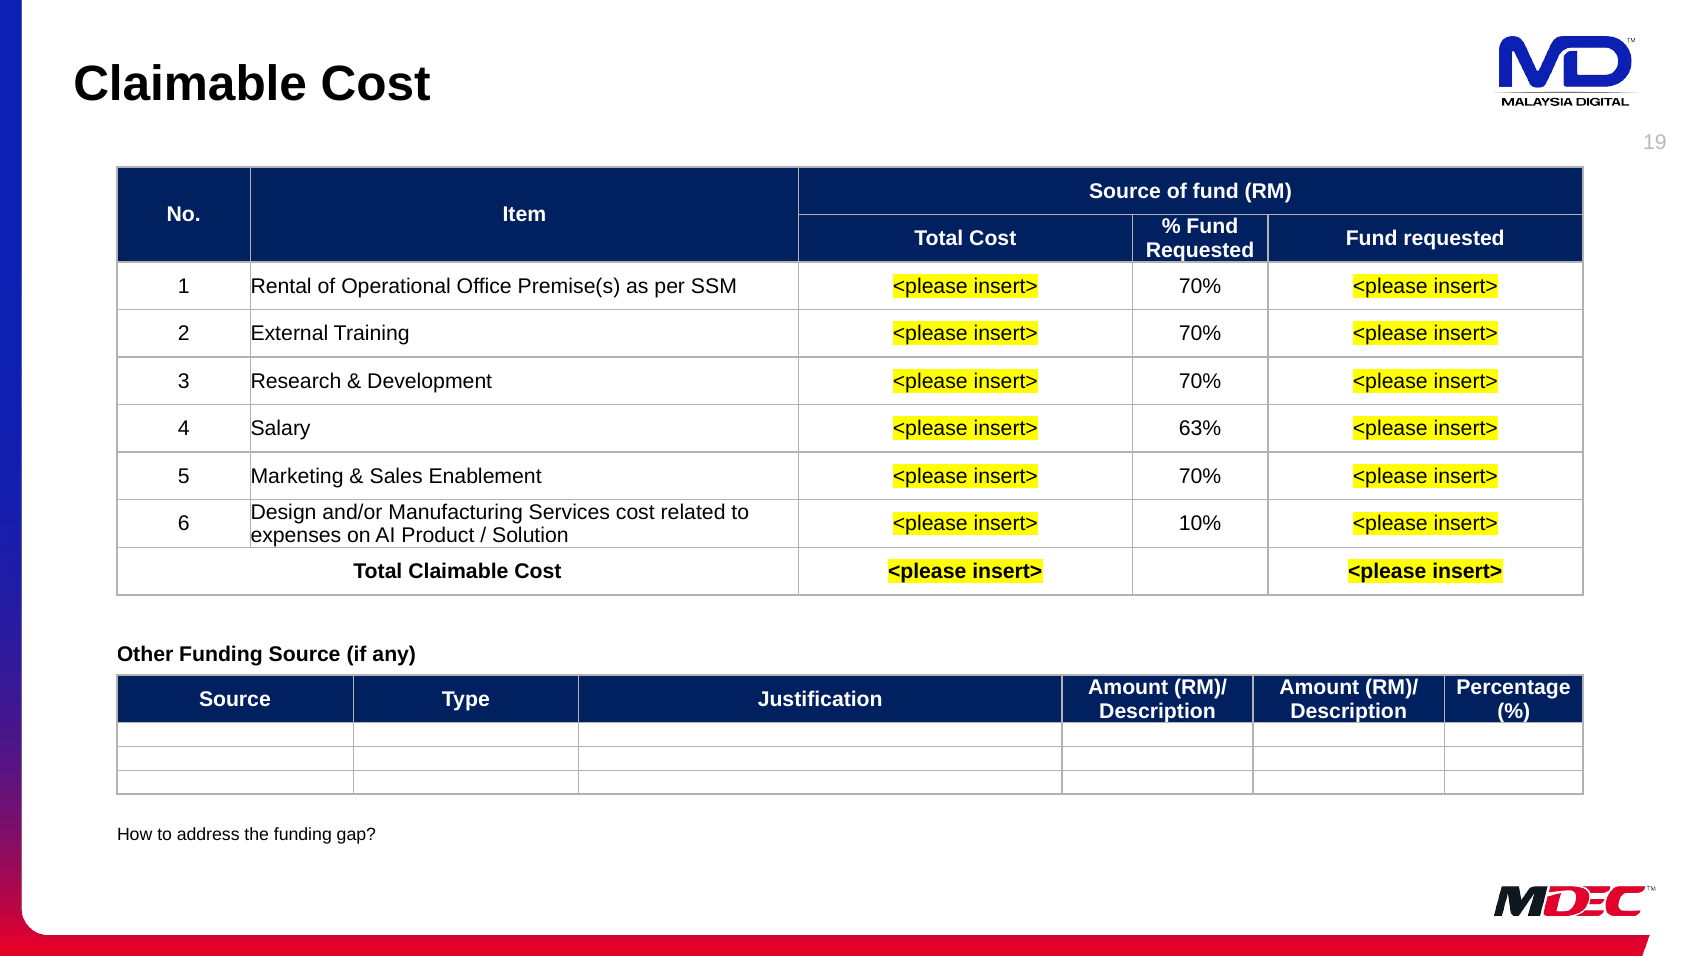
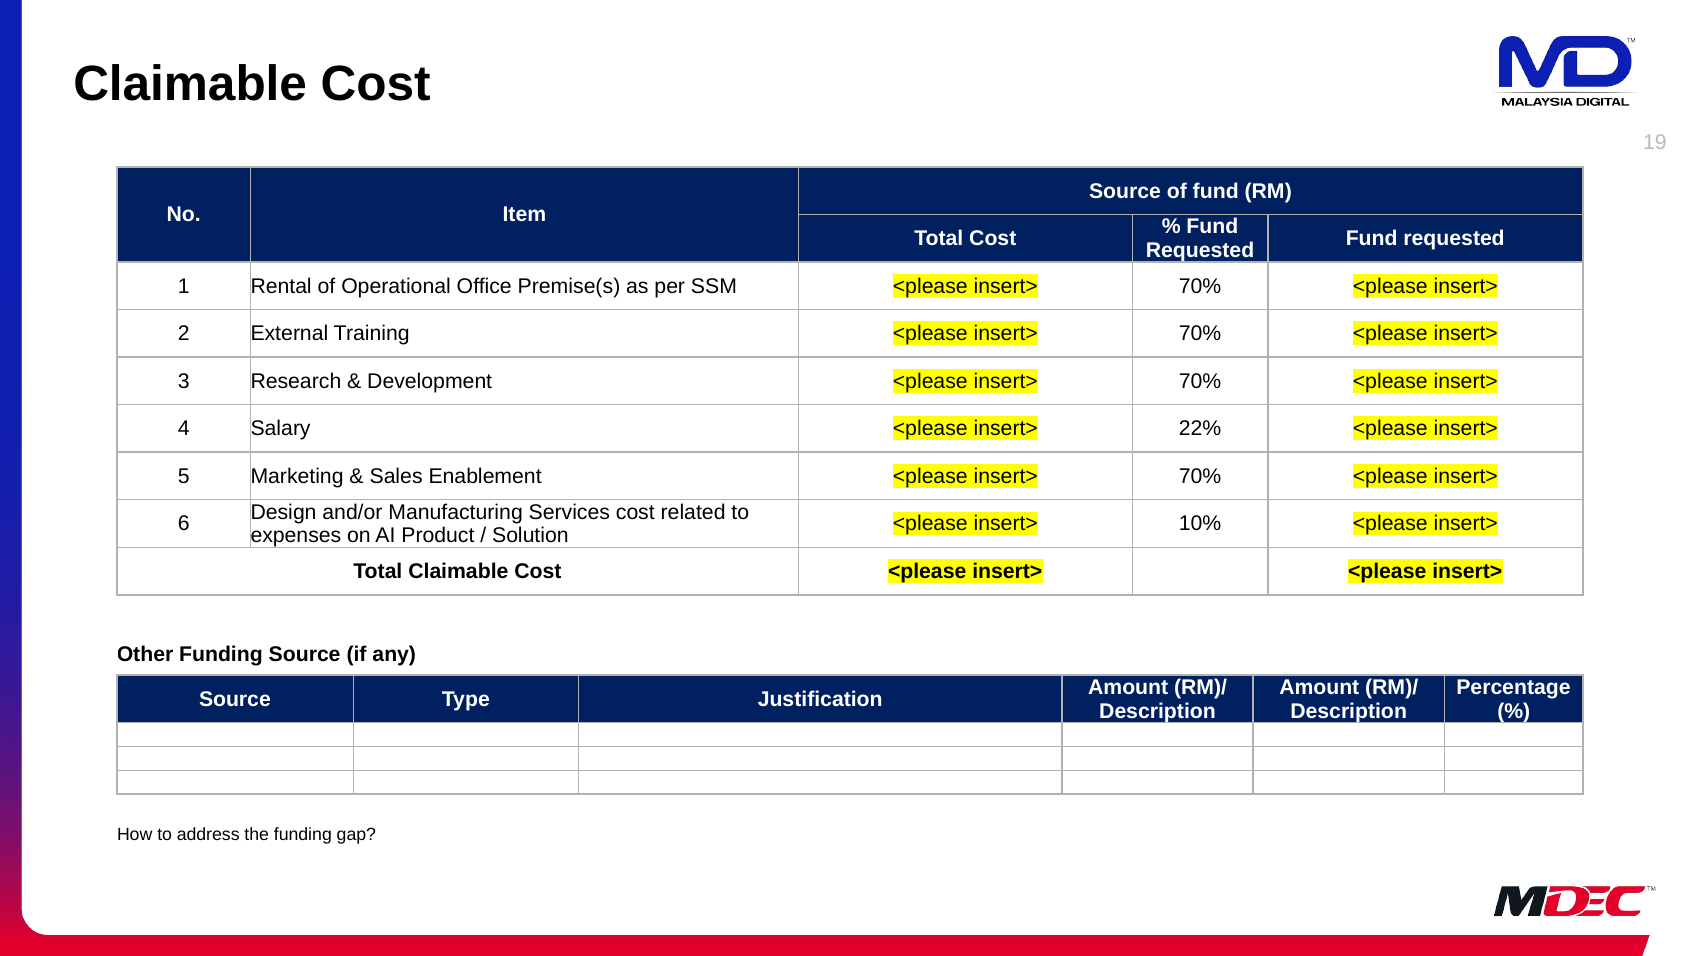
63%: 63% -> 22%
